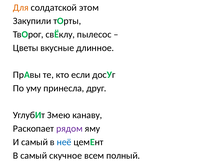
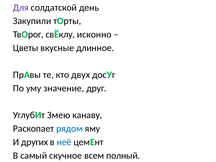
Для colour: orange -> purple
этом: этом -> день
пылесос: пылесос -> исконно
если: если -> двух
принесла: принесла -> значение
рядом colour: purple -> blue
И самый: самый -> других
